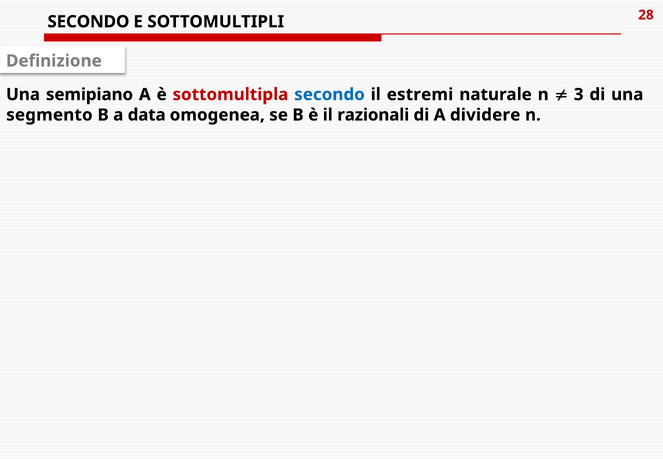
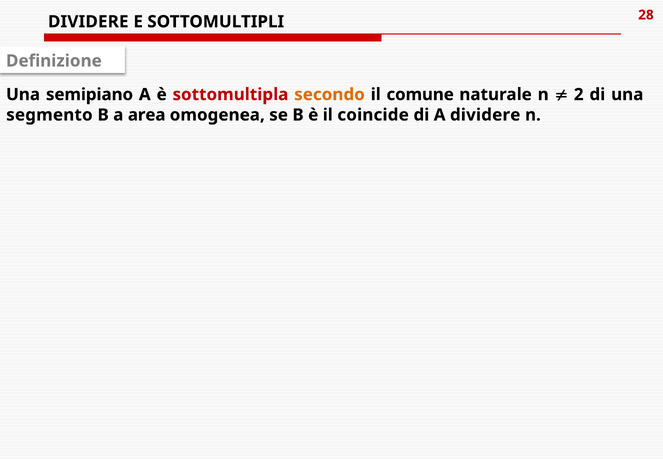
SECONDO at (88, 22): SECONDO -> DIVIDERE
secondo at (330, 95) colour: blue -> orange
estremi: estremi -> comune
3: 3 -> 2
data: data -> area
razionali: razionali -> coincide
